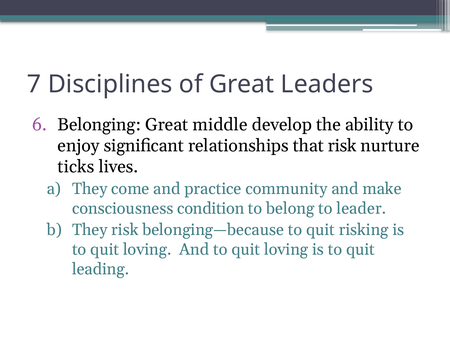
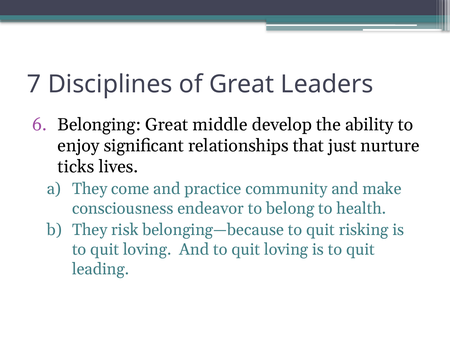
that risk: risk -> just
condition: condition -> endeavor
leader: leader -> health
